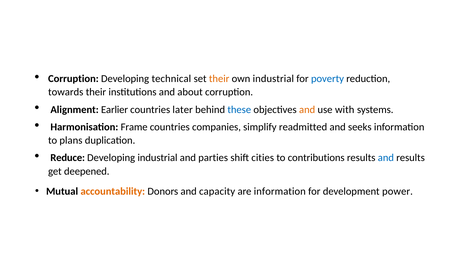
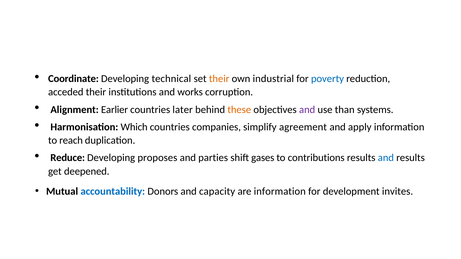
Corruption at (73, 79): Corruption -> Coordinate
towards: towards -> acceded
about: about -> works
these colour: blue -> orange
and at (307, 110) colour: orange -> purple
with: with -> than
Frame: Frame -> Which
readmitted: readmitted -> agreement
seeks: seeks -> apply
plans: plans -> reach
Developing industrial: industrial -> proposes
cities: cities -> gases
accountability colour: orange -> blue
power: power -> invites
